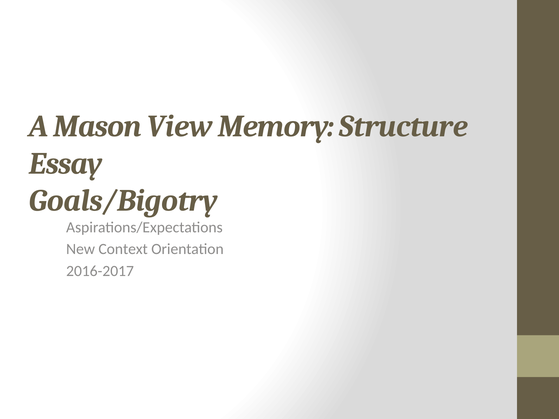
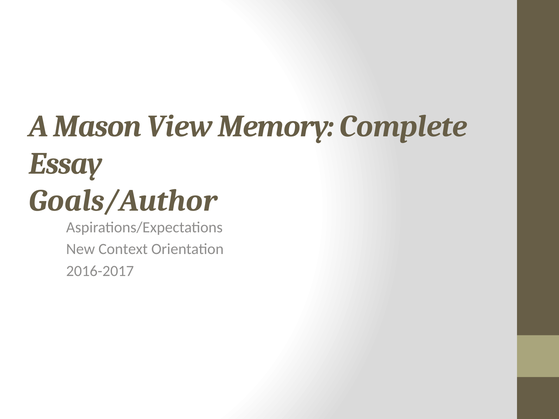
Structure: Structure -> Complete
Goals/Bigotry: Goals/Bigotry -> Goals/Author
